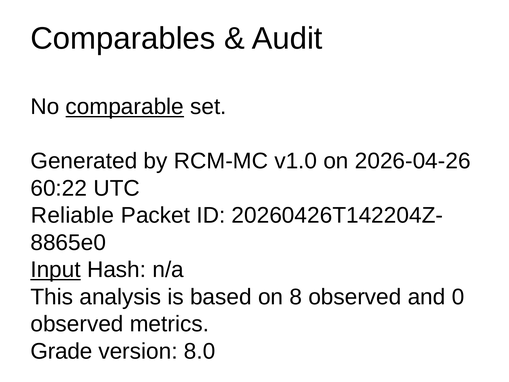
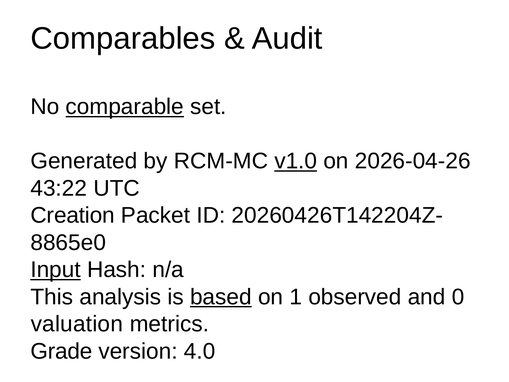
v1.0 underline: none -> present
60:22: 60:22 -> 43:22
Reliable: Reliable -> Creation
based underline: none -> present
8: 8 -> 1
observed at (77, 324): observed -> valuation
8.0: 8.0 -> 4.0
